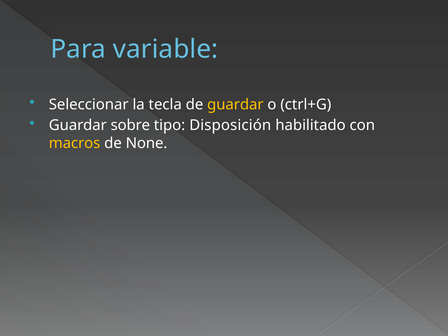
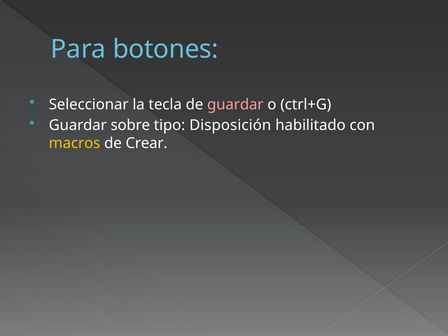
variable: variable -> botones
guardar at (235, 104) colour: yellow -> pink
None: None -> Crear
